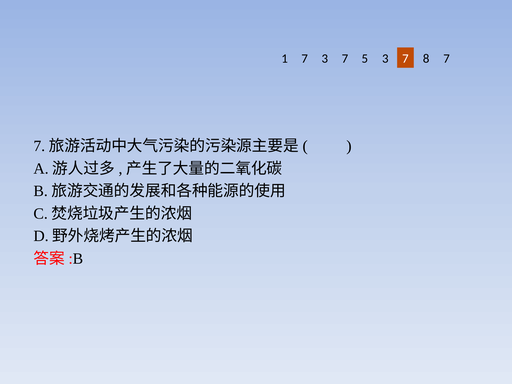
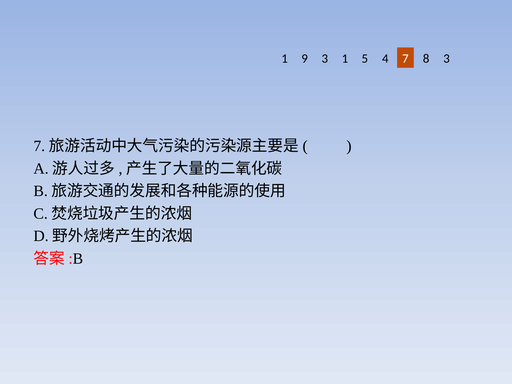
1 7: 7 -> 9
7 at (345, 59): 7 -> 1
5 3: 3 -> 4
8 7: 7 -> 3
